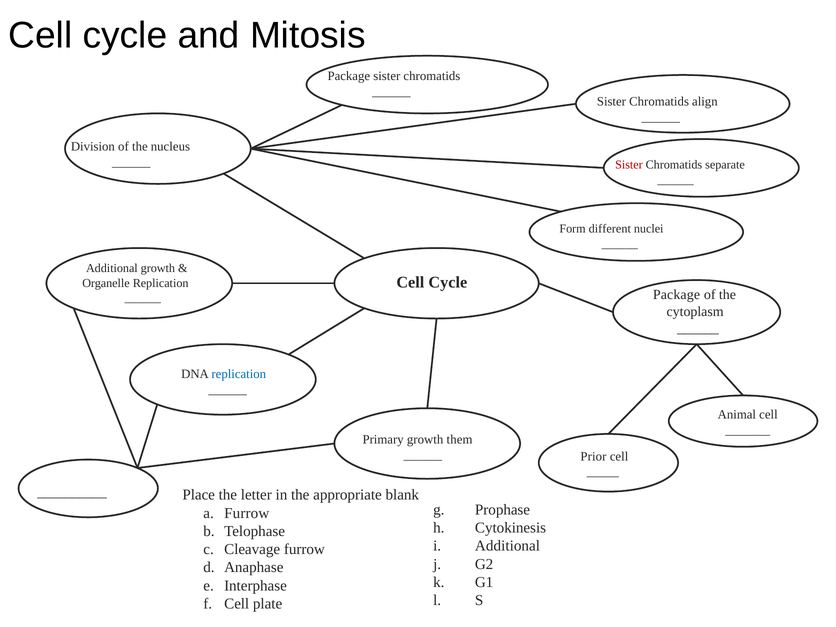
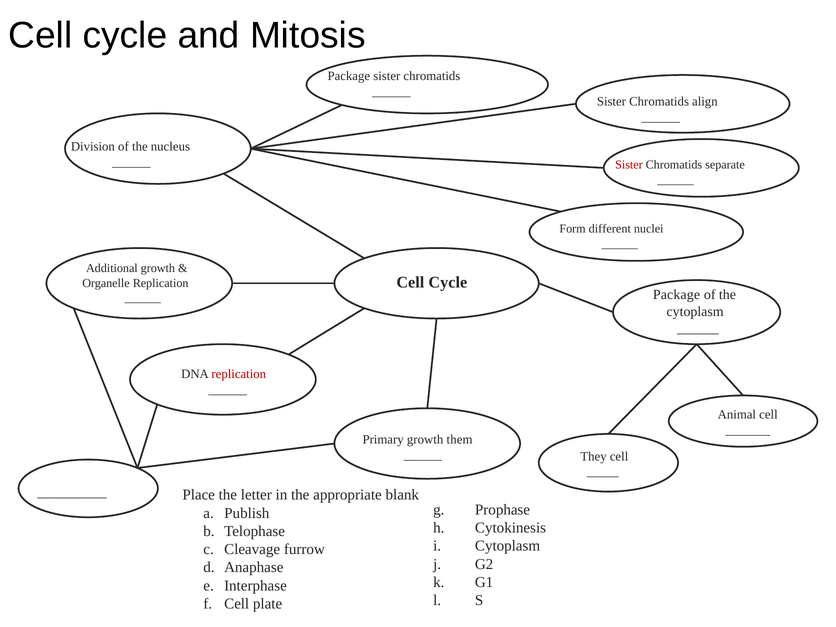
replication at (239, 374) colour: blue -> red
Prior: Prior -> They
Furrow at (247, 513): Furrow -> Publish
Additional at (508, 546): Additional -> Cytoplasm
